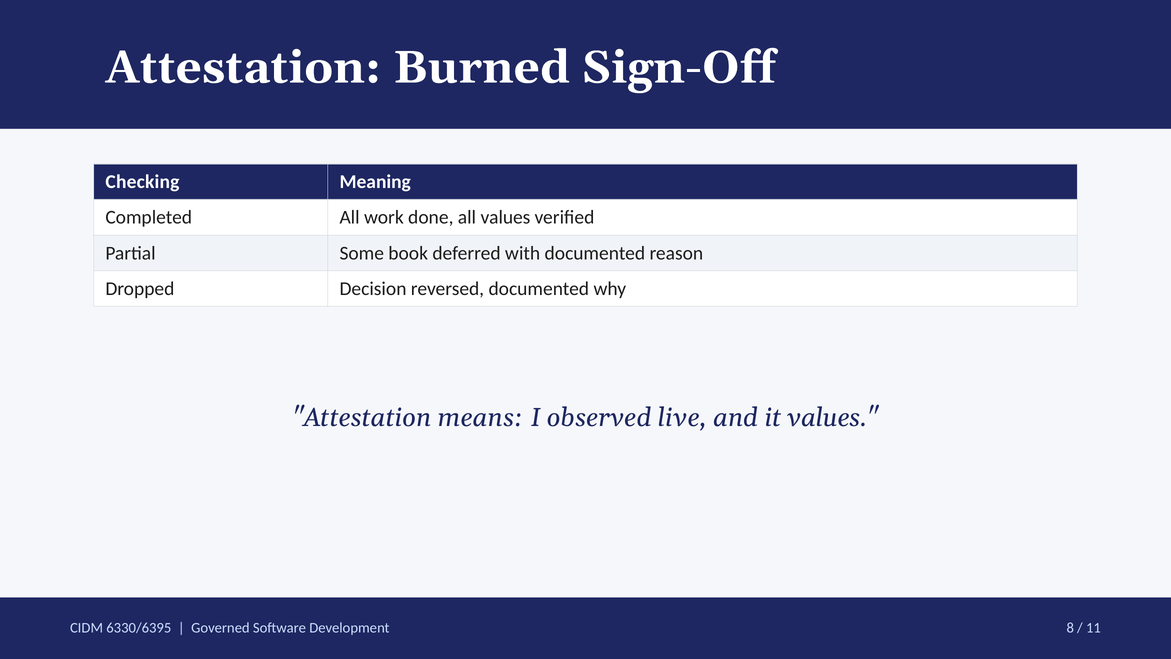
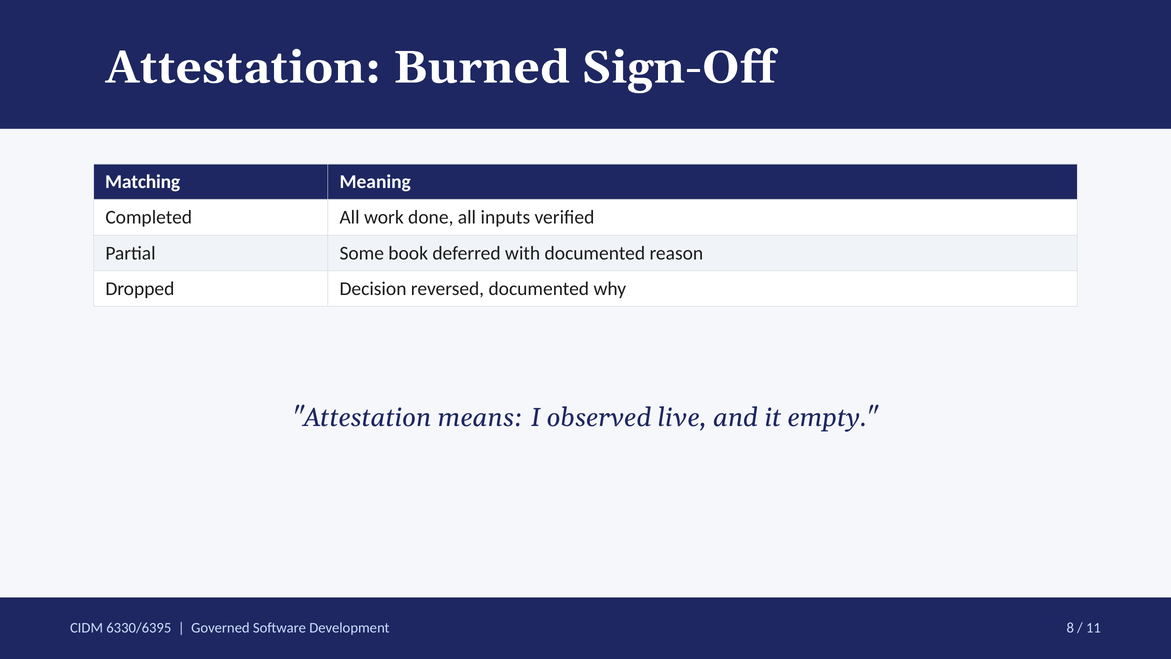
Checking: Checking -> Matching
all values: values -> inputs
it values: values -> empty
